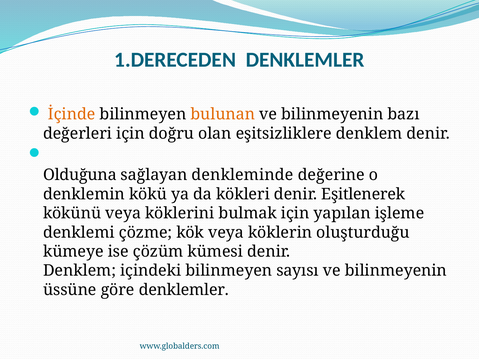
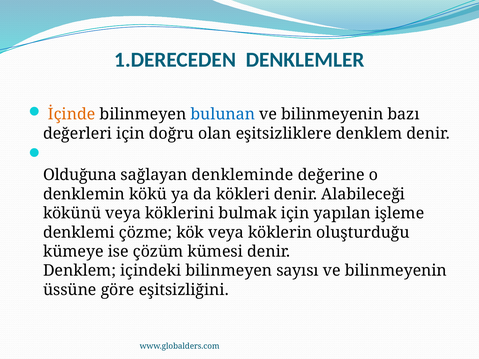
bulunan colour: orange -> blue
Eşitlenerek: Eşitlenerek -> Alabileceği
göre denklemler: denklemler -> eşitsizliğini
